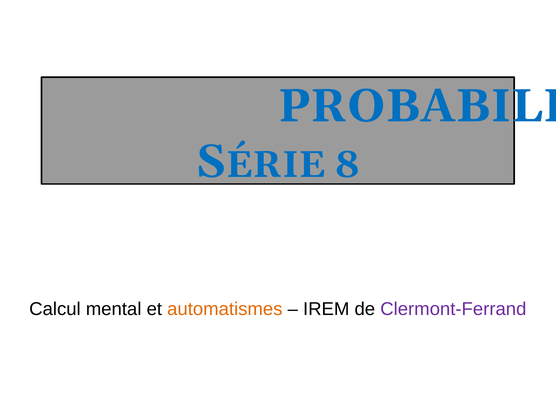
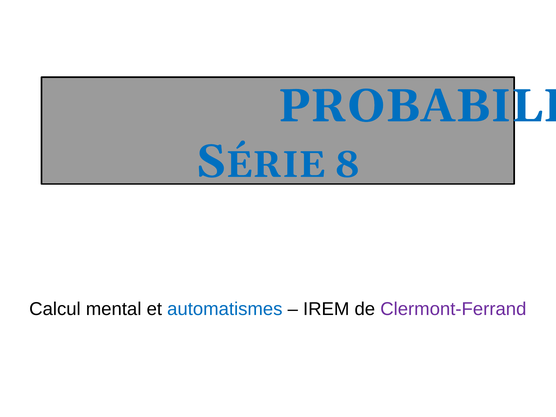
automatismes colour: orange -> blue
